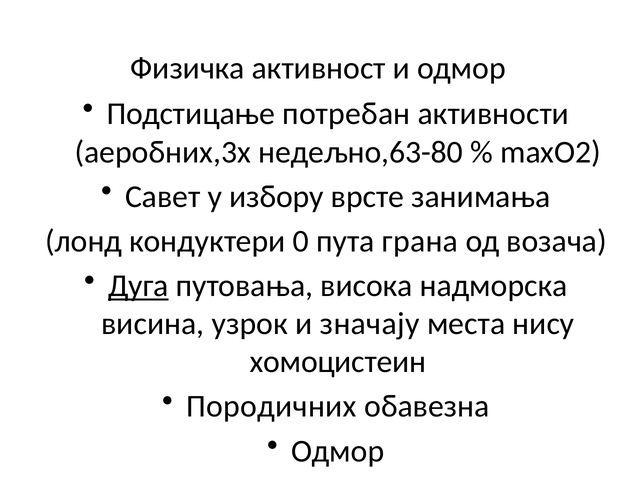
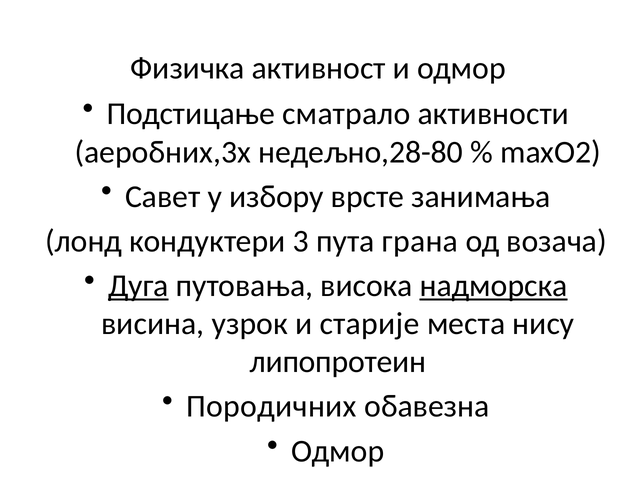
потребан: потребан -> сматрало
недељно,63-80: недељно,63-80 -> недељно,28-80
0: 0 -> 3
надморска underline: none -> present
значају: значају -> старије
хомоцистеин: хомоцистеин -> липопротеин
